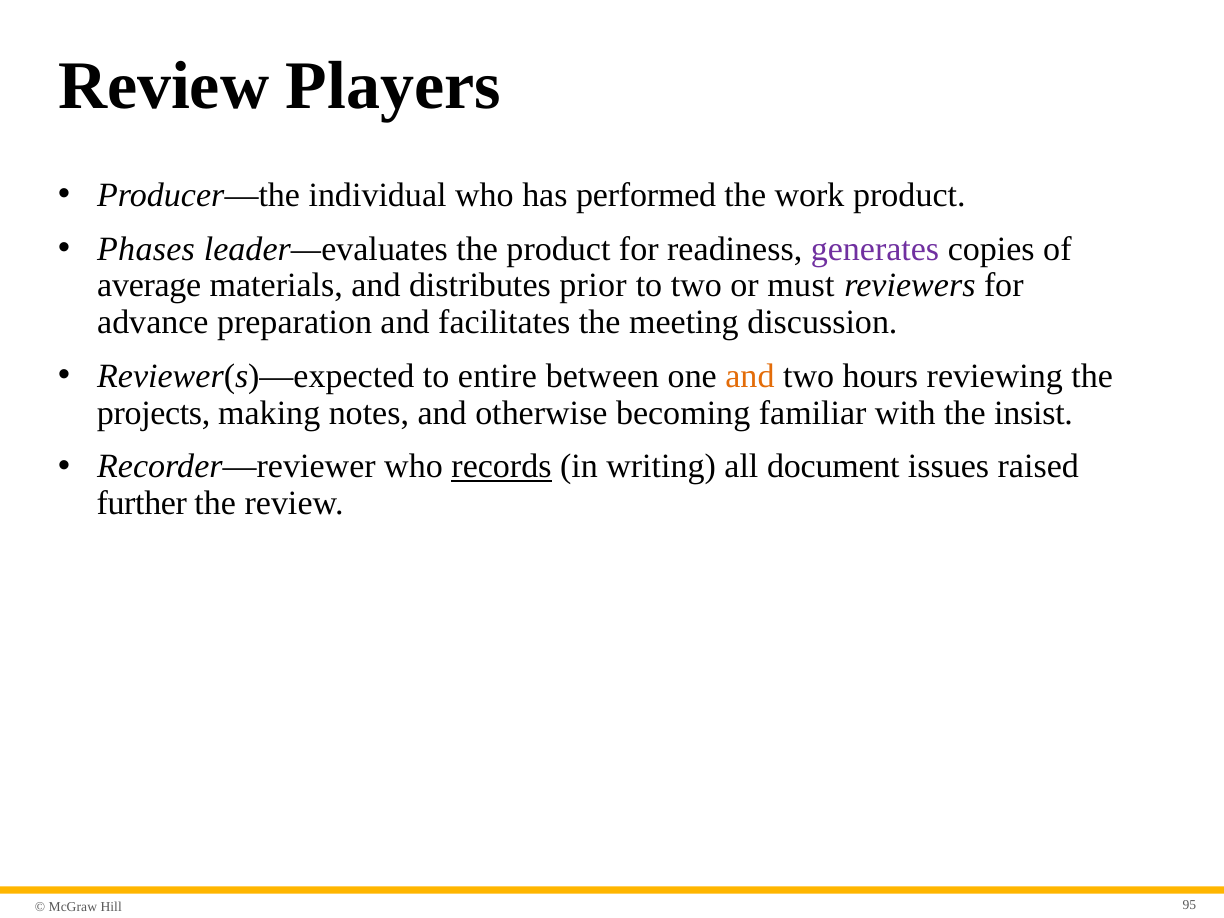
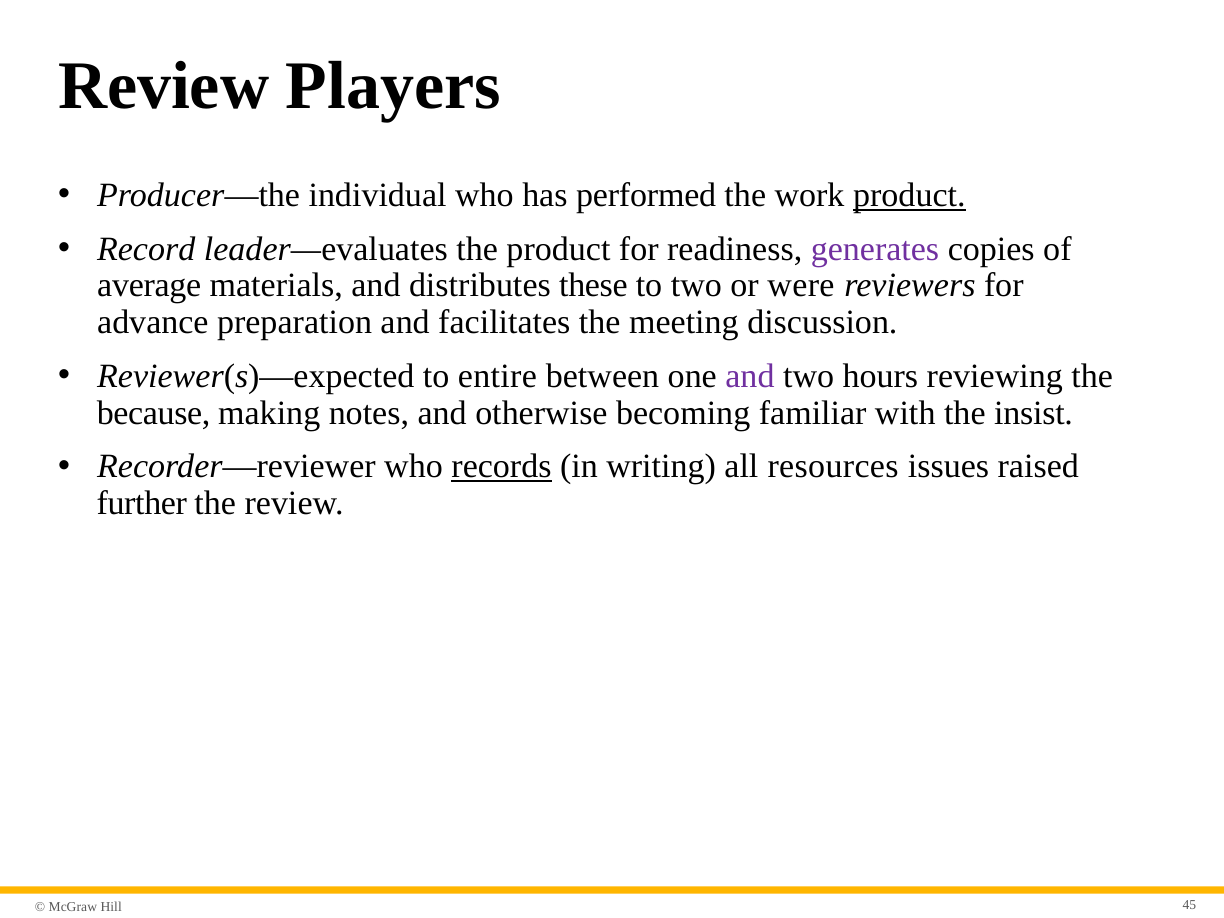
product at (909, 195) underline: none -> present
Phases: Phases -> Record
prior: prior -> these
must: must -> were
and at (750, 376) colour: orange -> purple
projects: projects -> because
document: document -> resources
95: 95 -> 45
